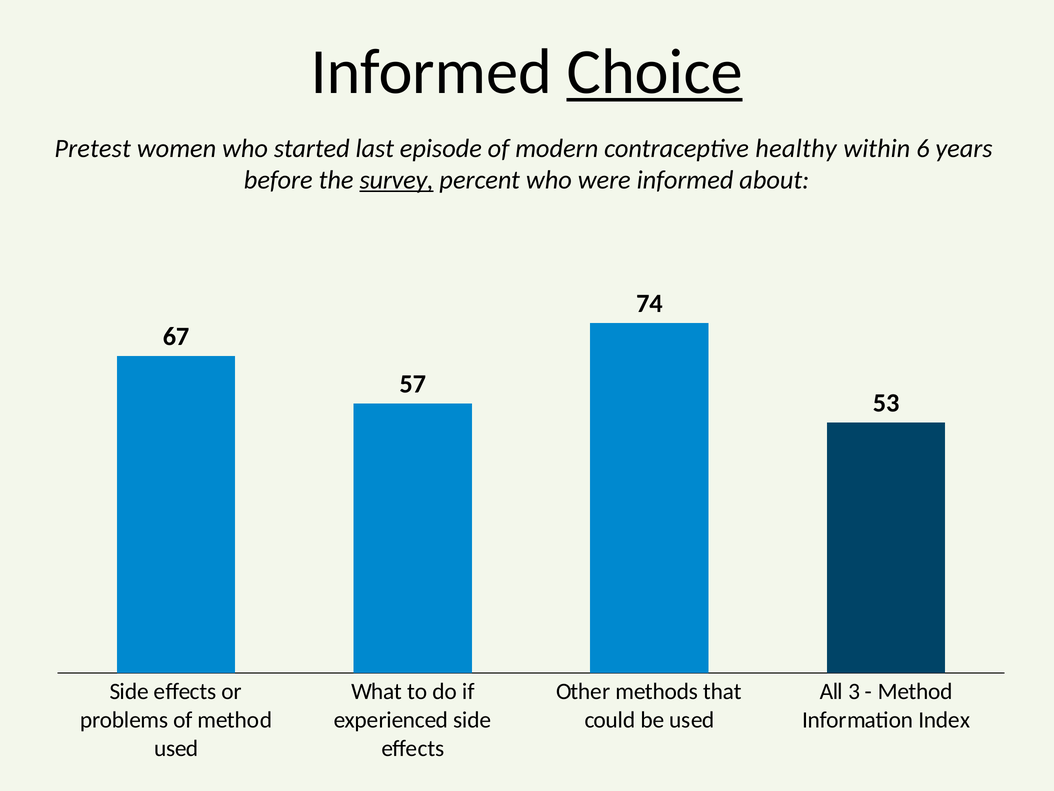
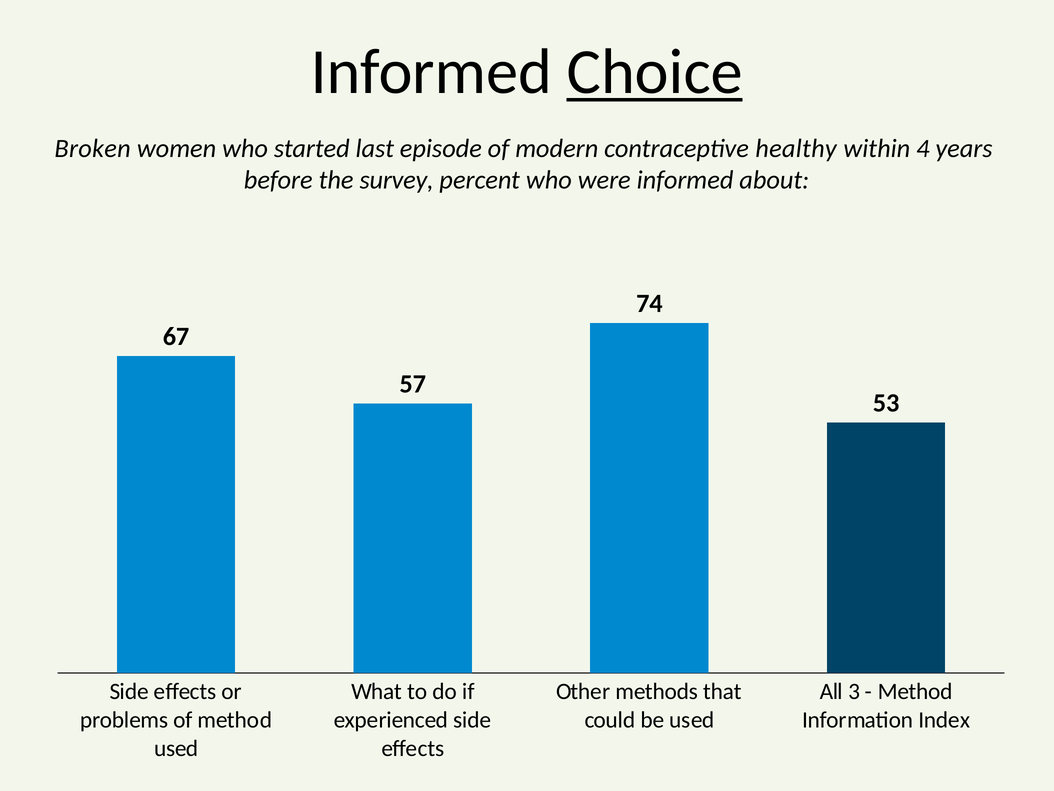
Pretest: Pretest -> Broken
6: 6 -> 4
survey underline: present -> none
